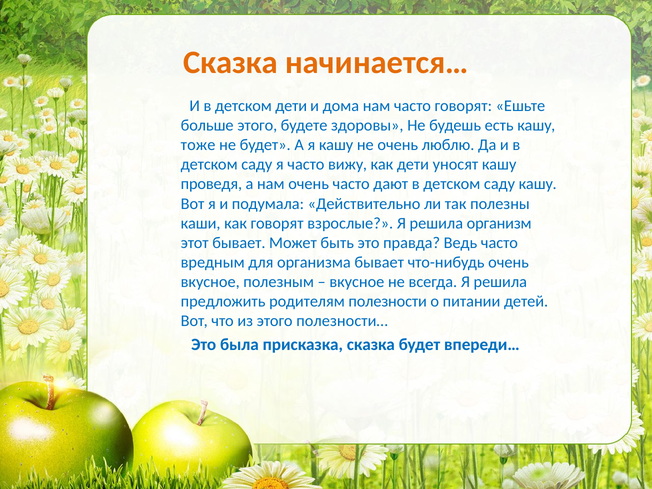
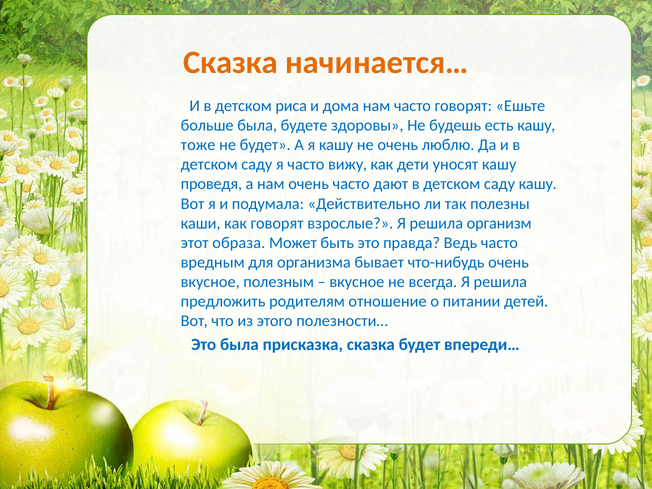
детском дети: дети -> риса
больше этого: этого -> была
этот бывает: бывает -> образа
полезности: полезности -> отношение
